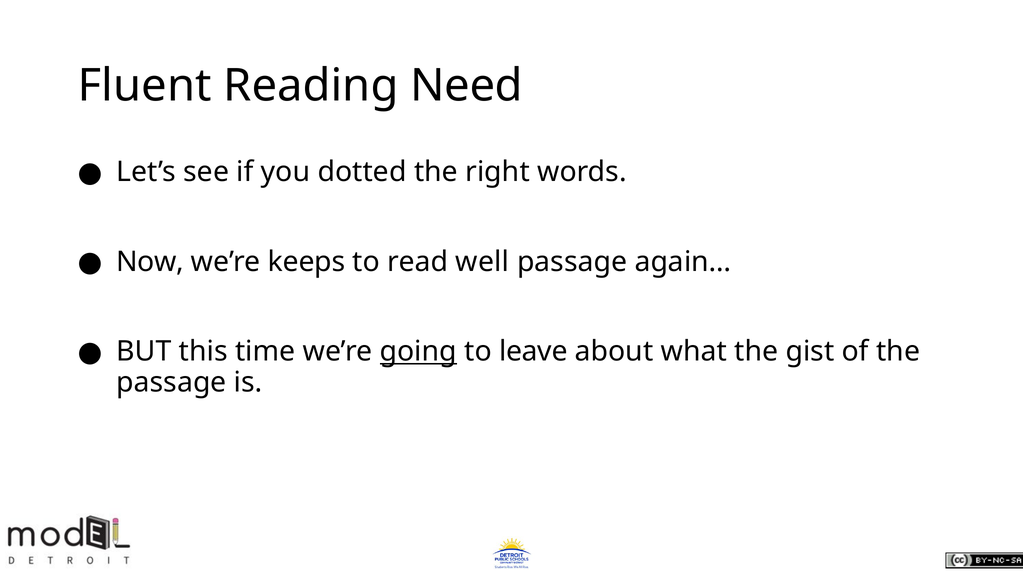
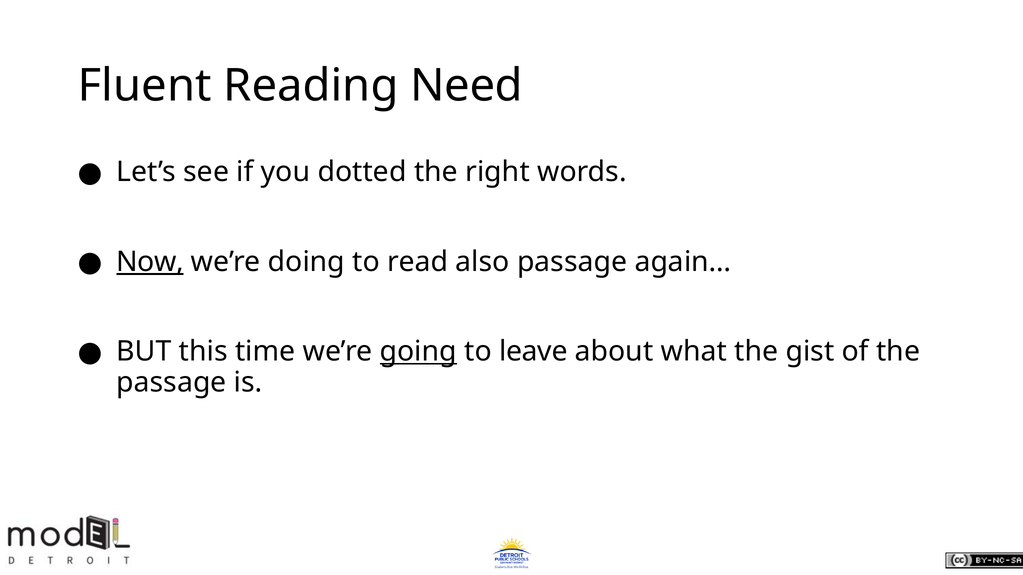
Now underline: none -> present
keeps: keeps -> doing
well: well -> also
